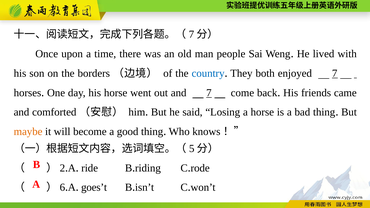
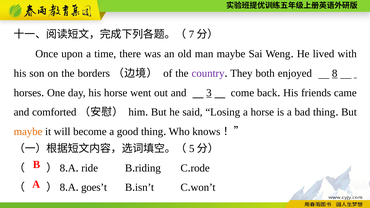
man people: people -> maybe
country colour: blue -> purple
enjoyed 7: 7 -> 8
and 7: 7 -> 3
2 at (62, 168): 2 -> 8
6 at (62, 188): 6 -> 8
